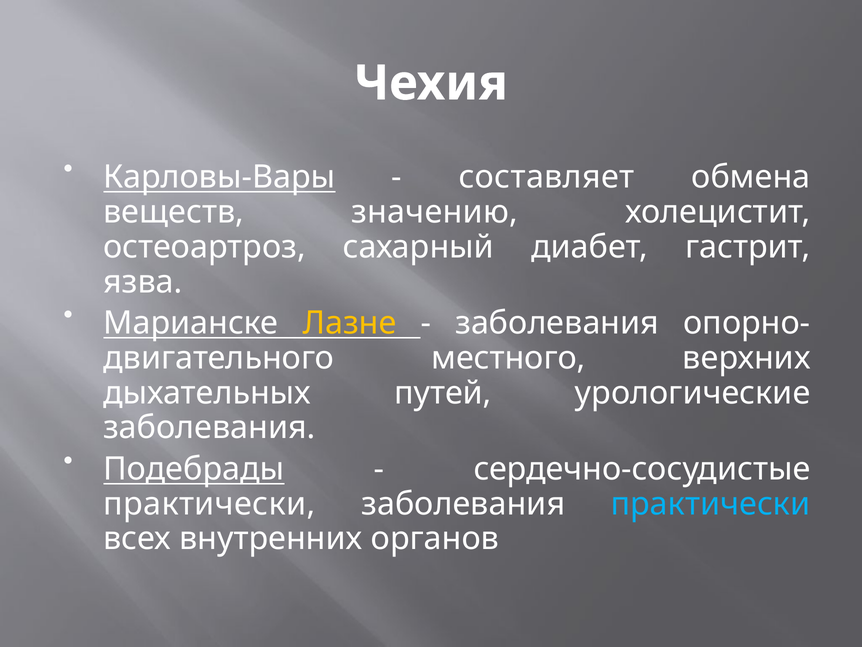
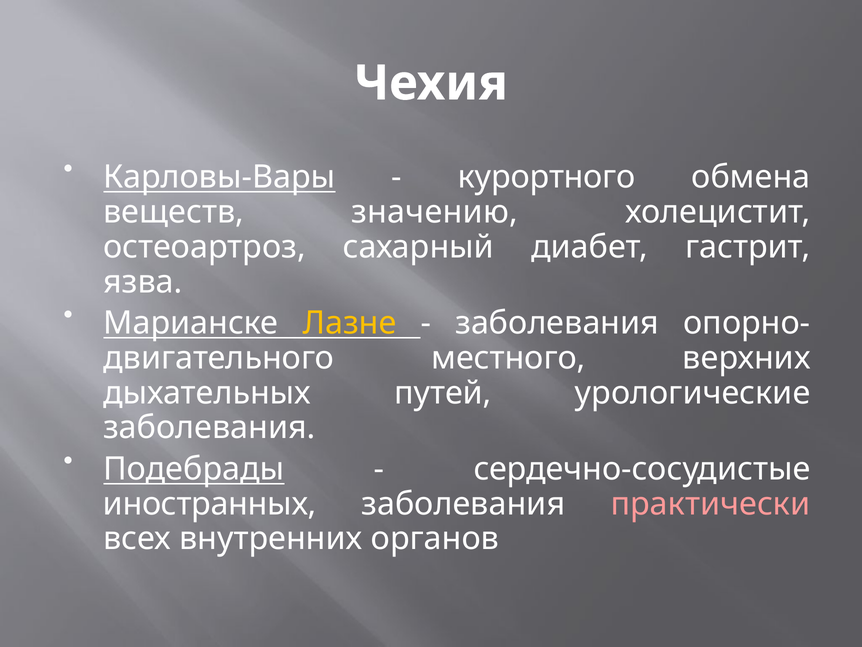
составляет: составляет -> курортного
практически at (209, 503): практически -> иностранных
практически at (710, 503) colour: light blue -> pink
